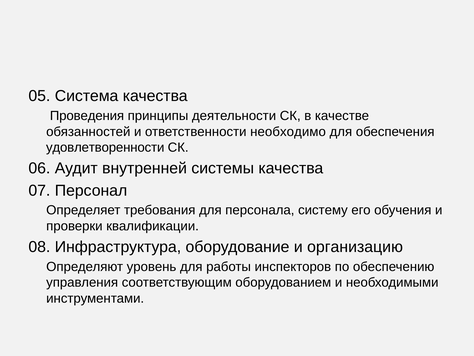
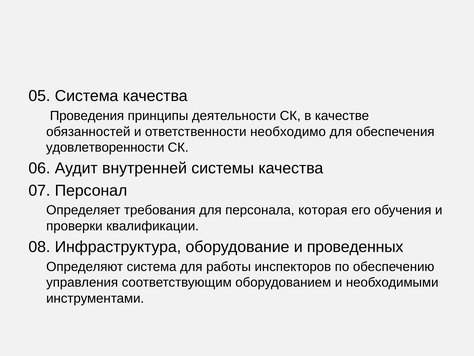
систему: систему -> которая
организацию: организацию -> проведенных
Определяют уровень: уровень -> система
